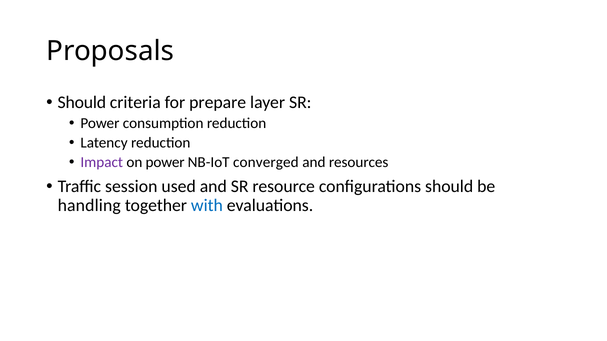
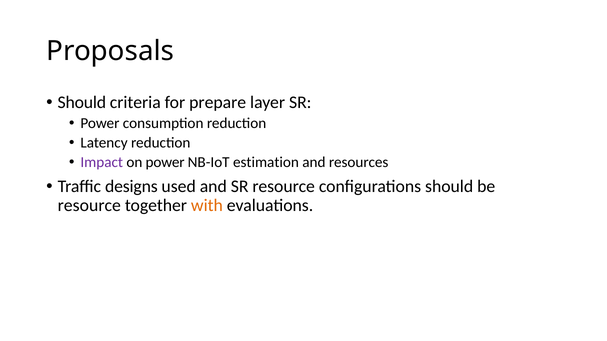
converged: converged -> estimation
session: session -> designs
handling at (89, 206): handling -> resource
with colour: blue -> orange
